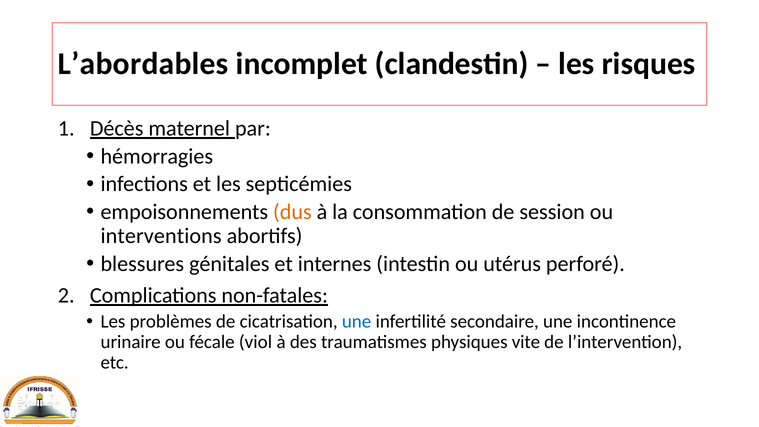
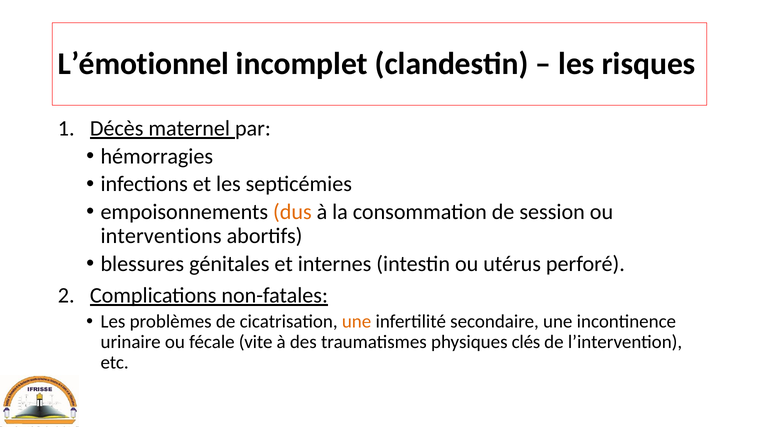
L’abordables: L’abordables -> L’émotionnel
une at (357, 322) colour: blue -> orange
viol: viol -> vite
vite: vite -> clés
